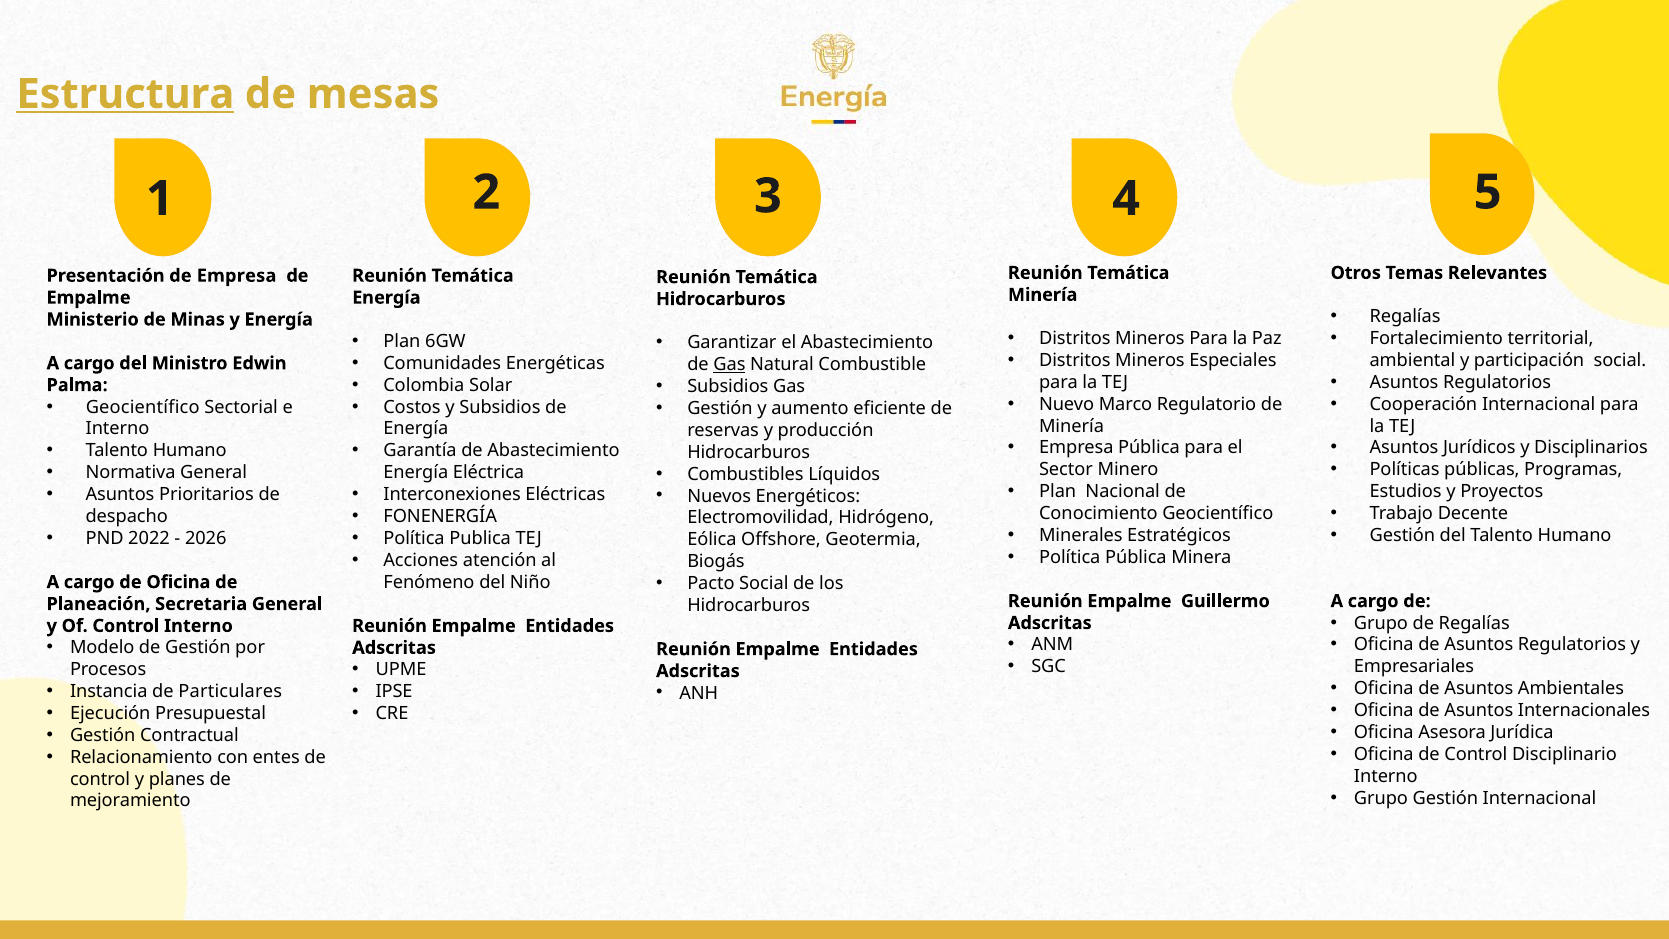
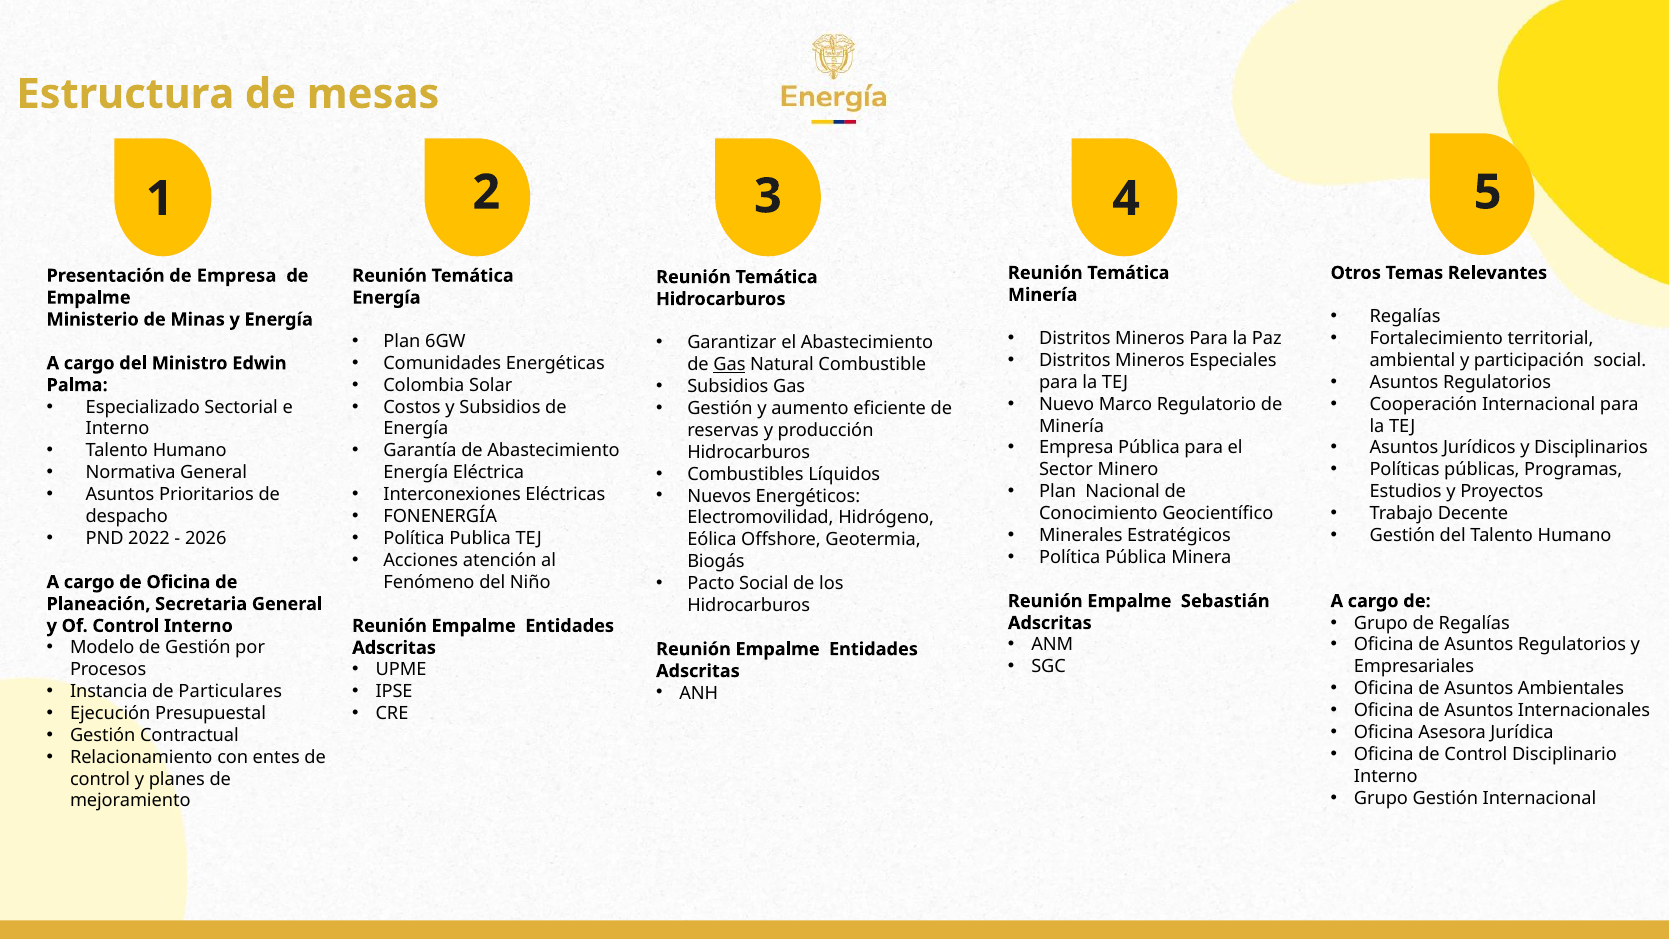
Estructura underline: present -> none
Geocientífico at (143, 407): Geocientífico -> Especializado
Guillermo: Guillermo -> Sebastián
